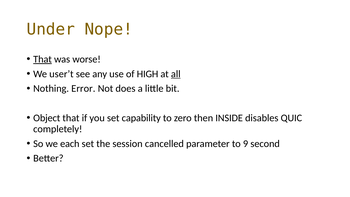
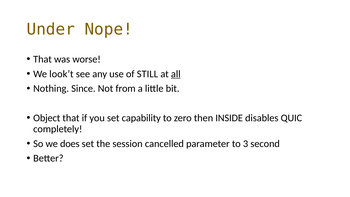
That at (43, 59) underline: present -> none
user’t: user’t -> look’t
HIGH: HIGH -> STILL
Error: Error -> Since
does: does -> from
each: each -> does
9: 9 -> 3
